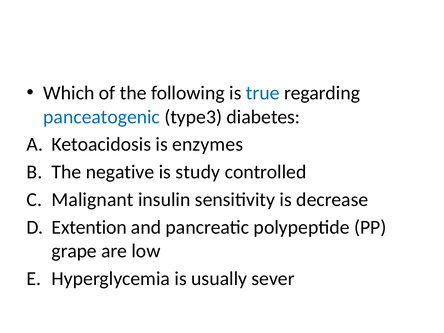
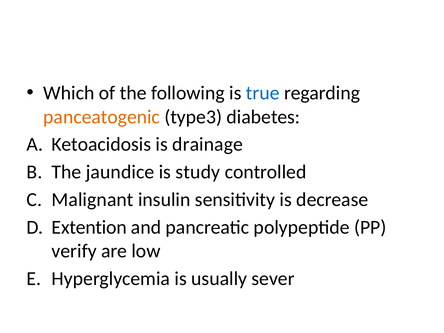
panceatogenic colour: blue -> orange
enzymes: enzymes -> drainage
negative: negative -> jaundice
grape: grape -> verify
